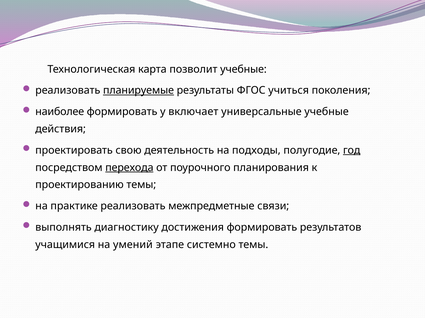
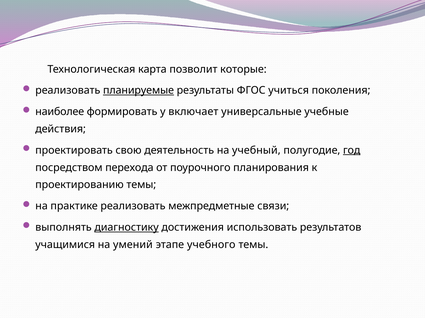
позволит учебные: учебные -> которые
подходы: подходы -> учебный
перехода underline: present -> none
диагностику underline: none -> present
достижения формировать: формировать -> использовать
системно: системно -> учебного
